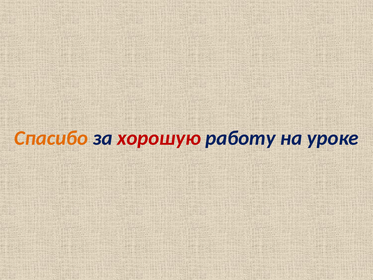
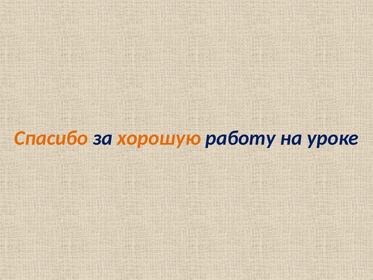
хорошую colour: red -> orange
